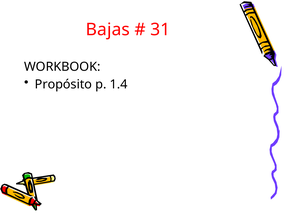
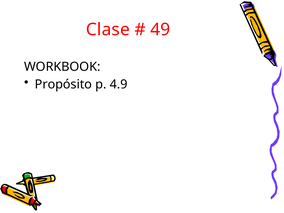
Bajas: Bajas -> Clase
31: 31 -> 49
1.4: 1.4 -> 4.9
